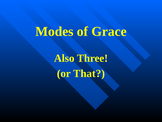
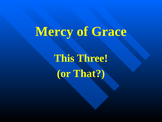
Modes: Modes -> Mercy
Also: Also -> This
